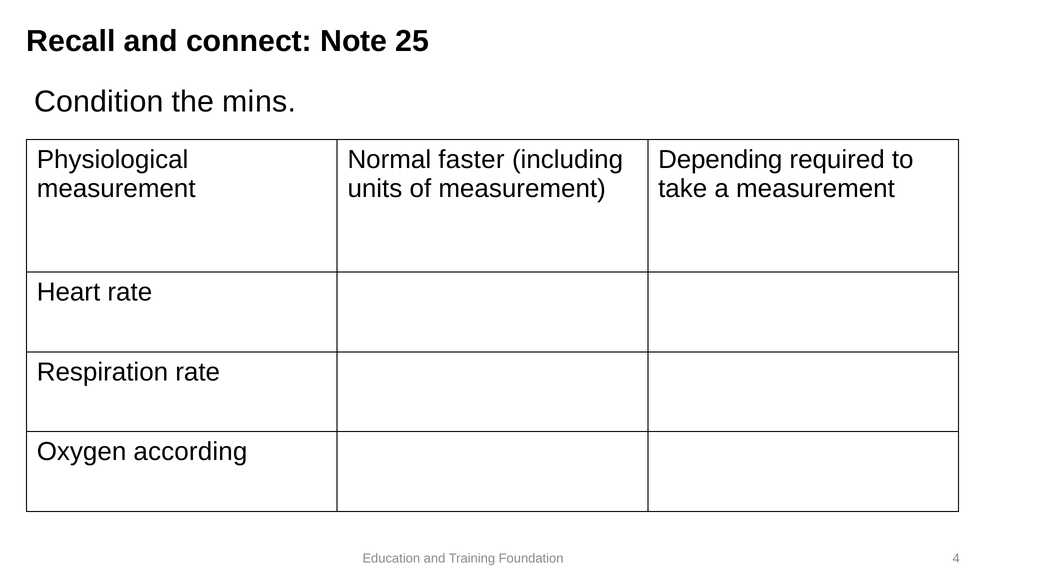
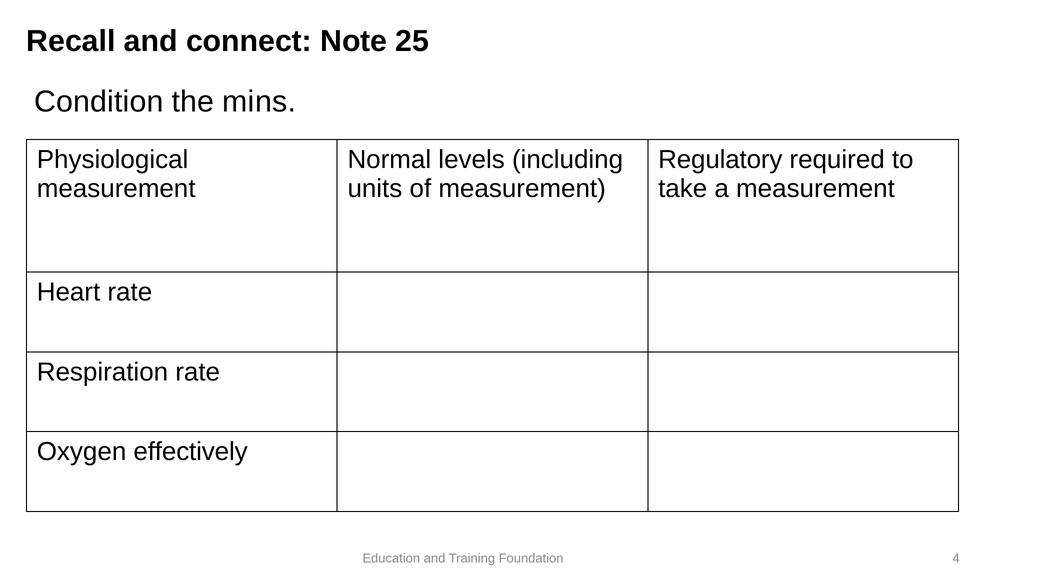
faster: faster -> levels
Depending: Depending -> Regulatory
according: according -> effectively
